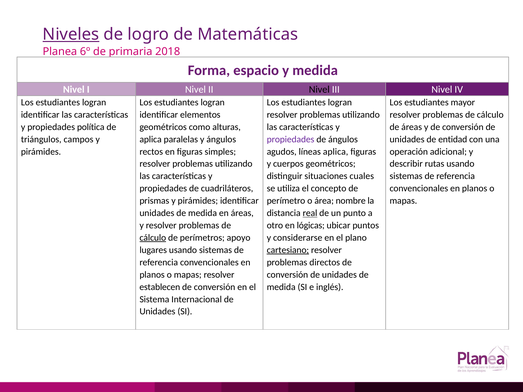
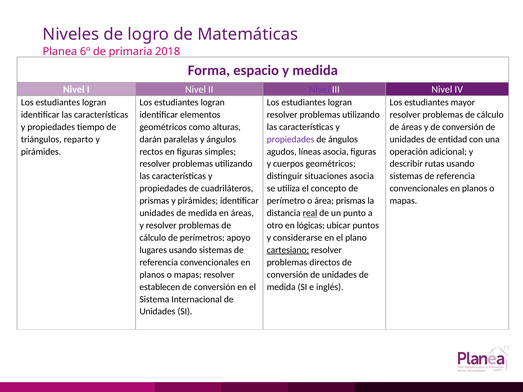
Niveles underline: present -> none
Nivel at (319, 90) colour: black -> purple
política: política -> tiempo
campos: campos -> reparto
aplica at (151, 139): aplica -> darán
líneas aplica: aplica -> asocia
situaciones cuales: cuales -> asocia
área nombre: nombre -> prismas
cálculo at (153, 238) underline: present -> none
